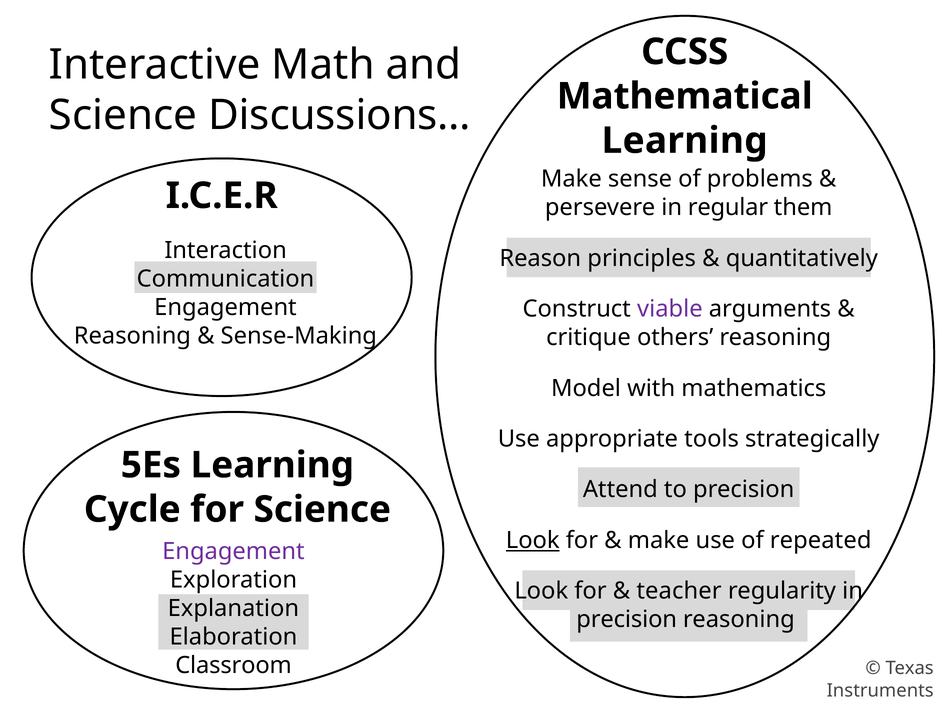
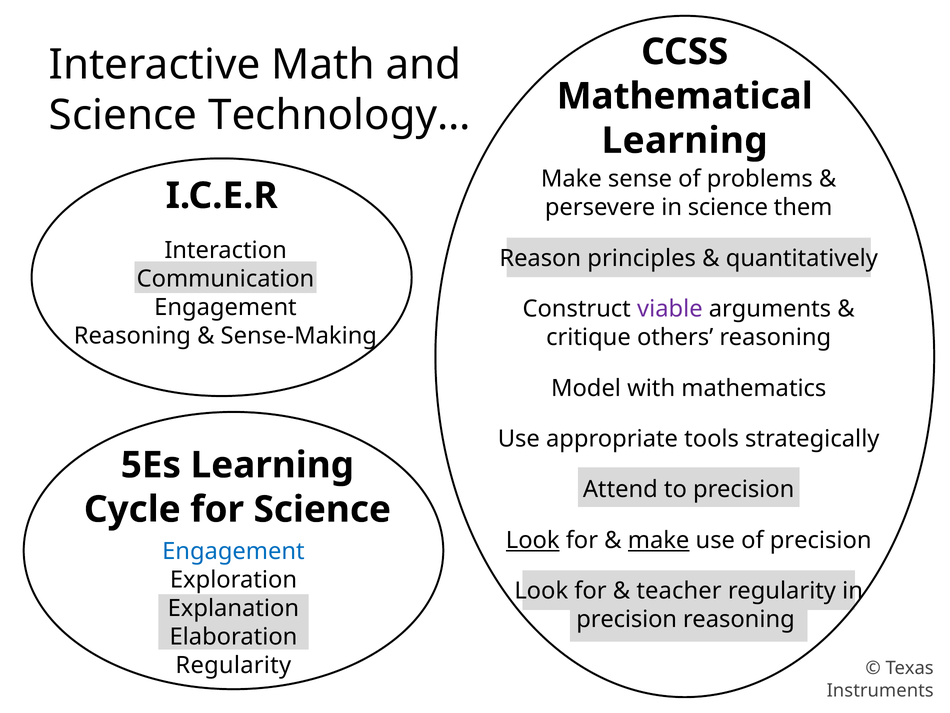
Discussions…: Discussions… -> Technology…
in regular: regular -> science
make at (659, 540) underline: none -> present
of repeated: repeated -> precision
Engagement at (233, 551) colour: purple -> blue
Classroom at (234, 665): Classroom -> Regularity
